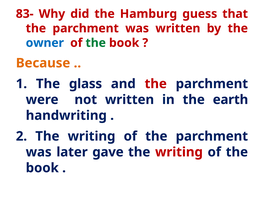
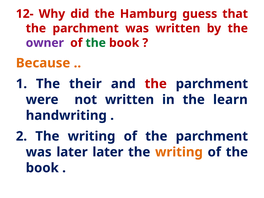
83-: 83- -> 12-
owner colour: blue -> purple
glass: glass -> their
earth: earth -> learn
later gave: gave -> later
writing at (179, 152) colour: red -> orange
